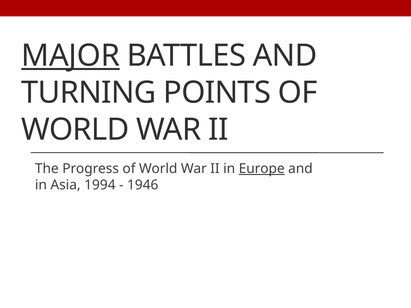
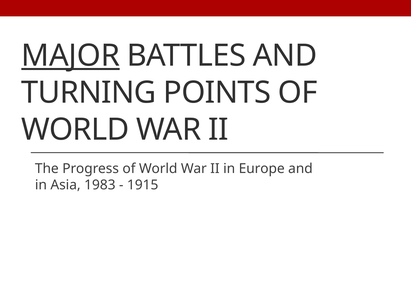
Europe underline: present -> none
1994: 1994 -> 1983
1946: 1946 -> 1915
